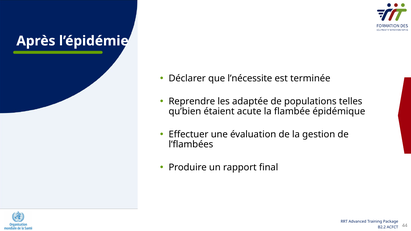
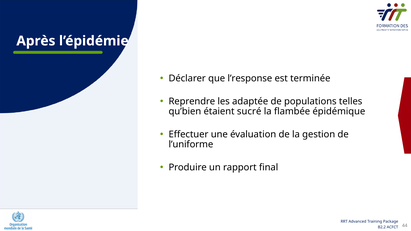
l’nécessite: l’nécessite -> l’response
acute: acute -> sucré
l’flambées: l’flambées -> l’uniforme
